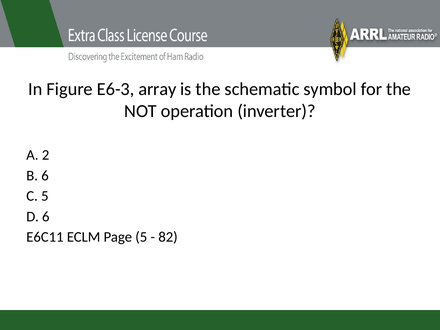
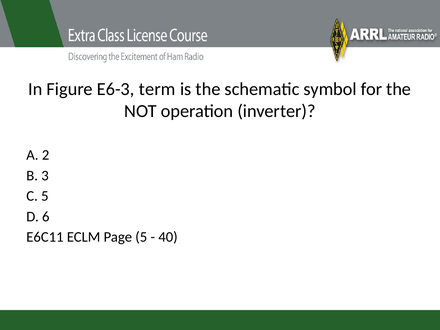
array: array -> term
B 6: 6 -> 3
82: 82 -> 40
